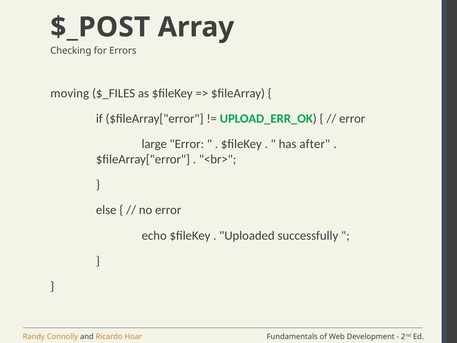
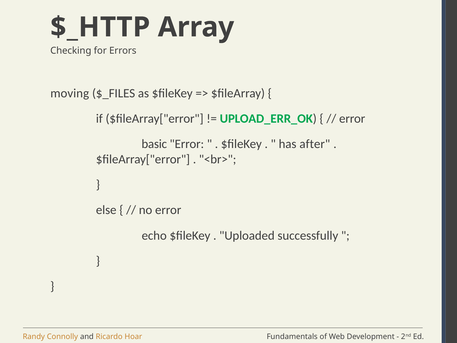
$_POST: $_POST -> $_HTTP
large: large -> basic
